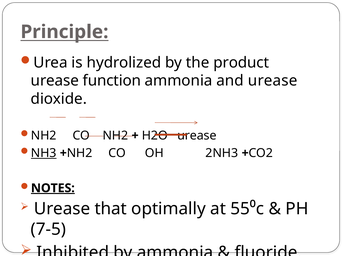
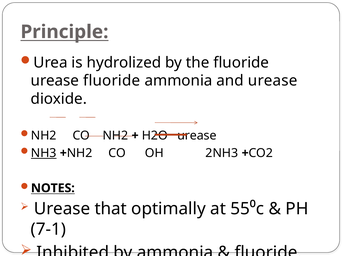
the product: product -> fluoride
urease function: function -> fluoride
NOTES underline: present -> none
7-5: 7-5 -> 7-1
